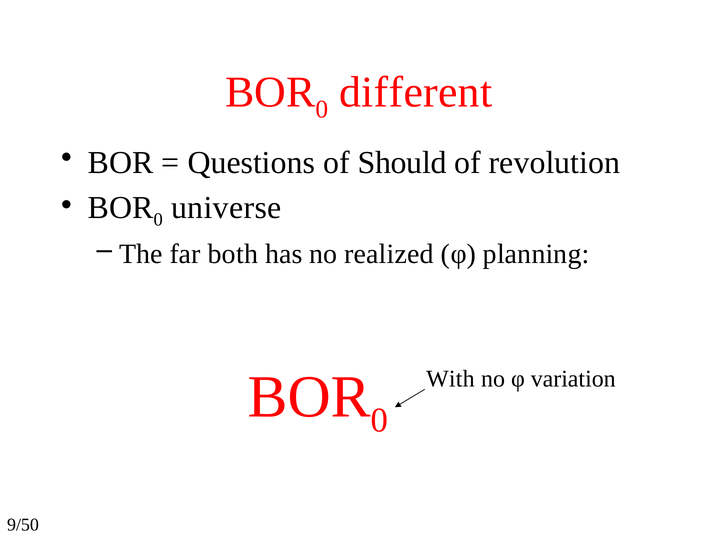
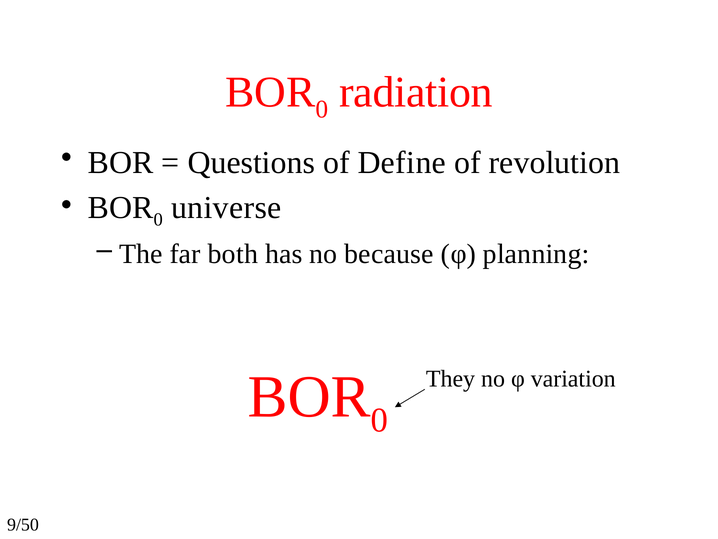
different: different -> radiation
Should: Should -> Define
realized: realized -> because
With: With -> They
